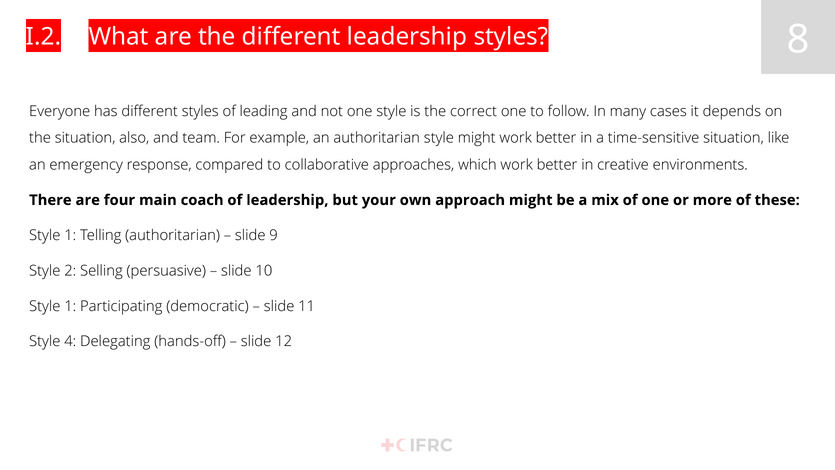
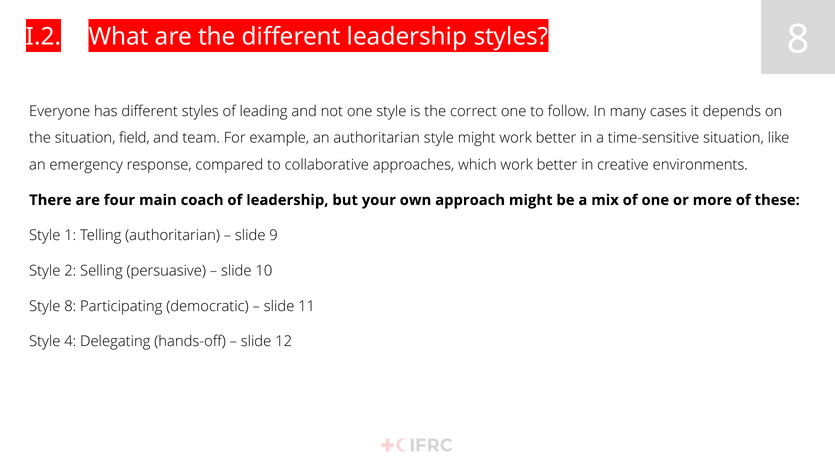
also: also -> field
1 at (70, 306): 1 -> 8
